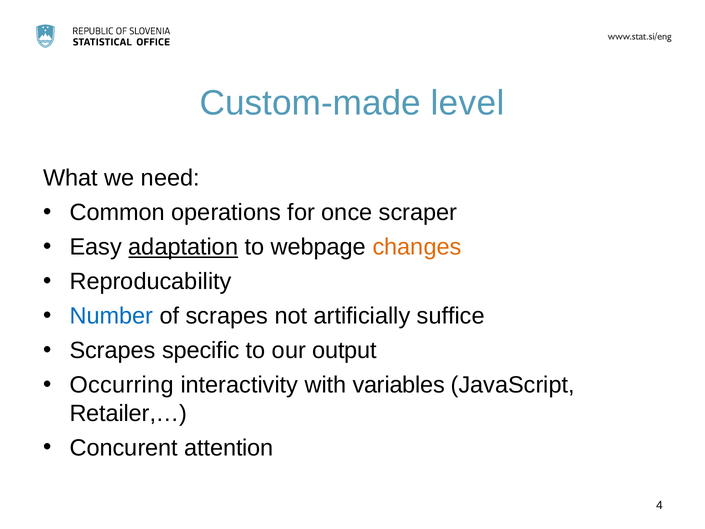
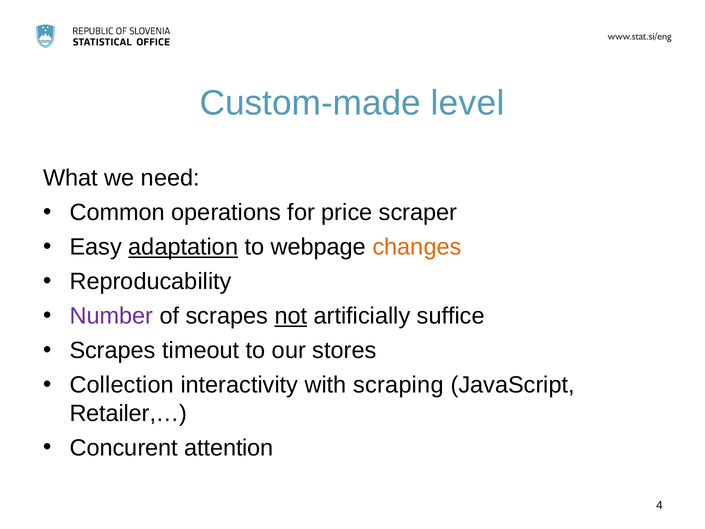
once: once -> price
Number colour: blue -> purple
not underline: none -> present
specific: specific -> timeout
output: output -> stores
Occurring: Occurring -> Collection
variables: variables -> scraping
